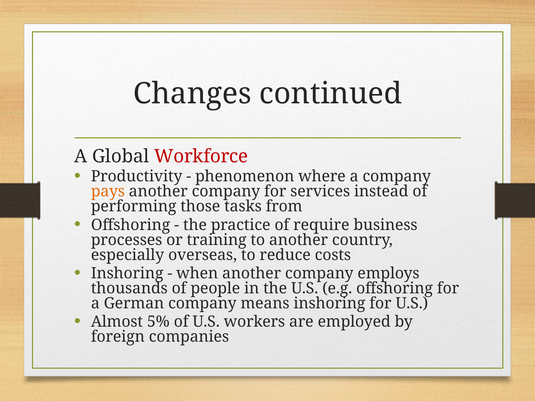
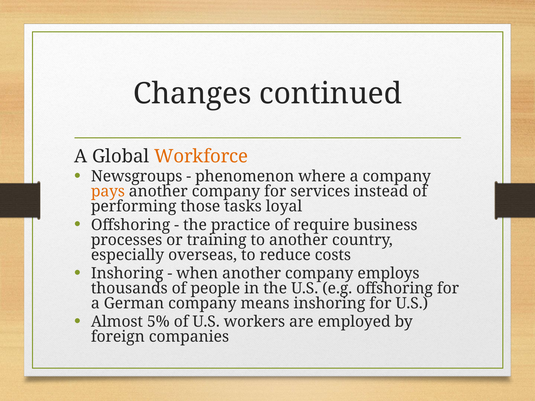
Workforce colour: red -> orange
Productivity: Productivity -> Newsgroups
from: from -> loyal
